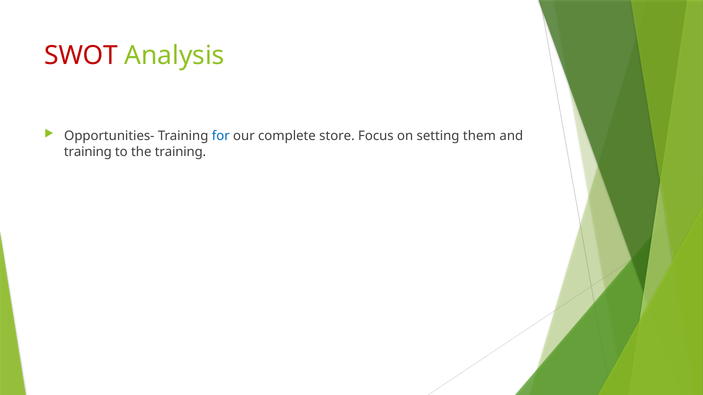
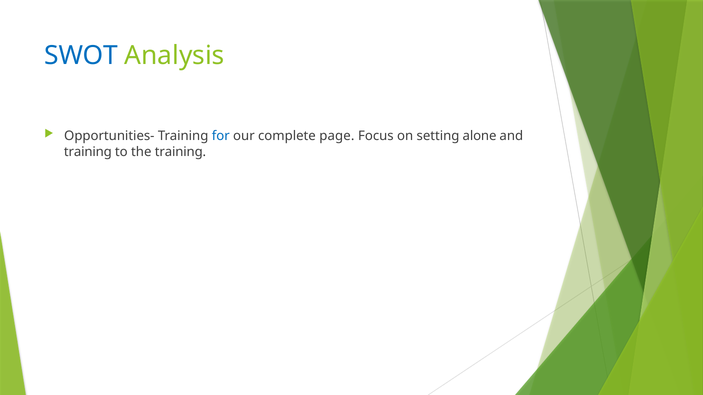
SWOT colour: red -> blue
store: store -> page
them: them -> alone
